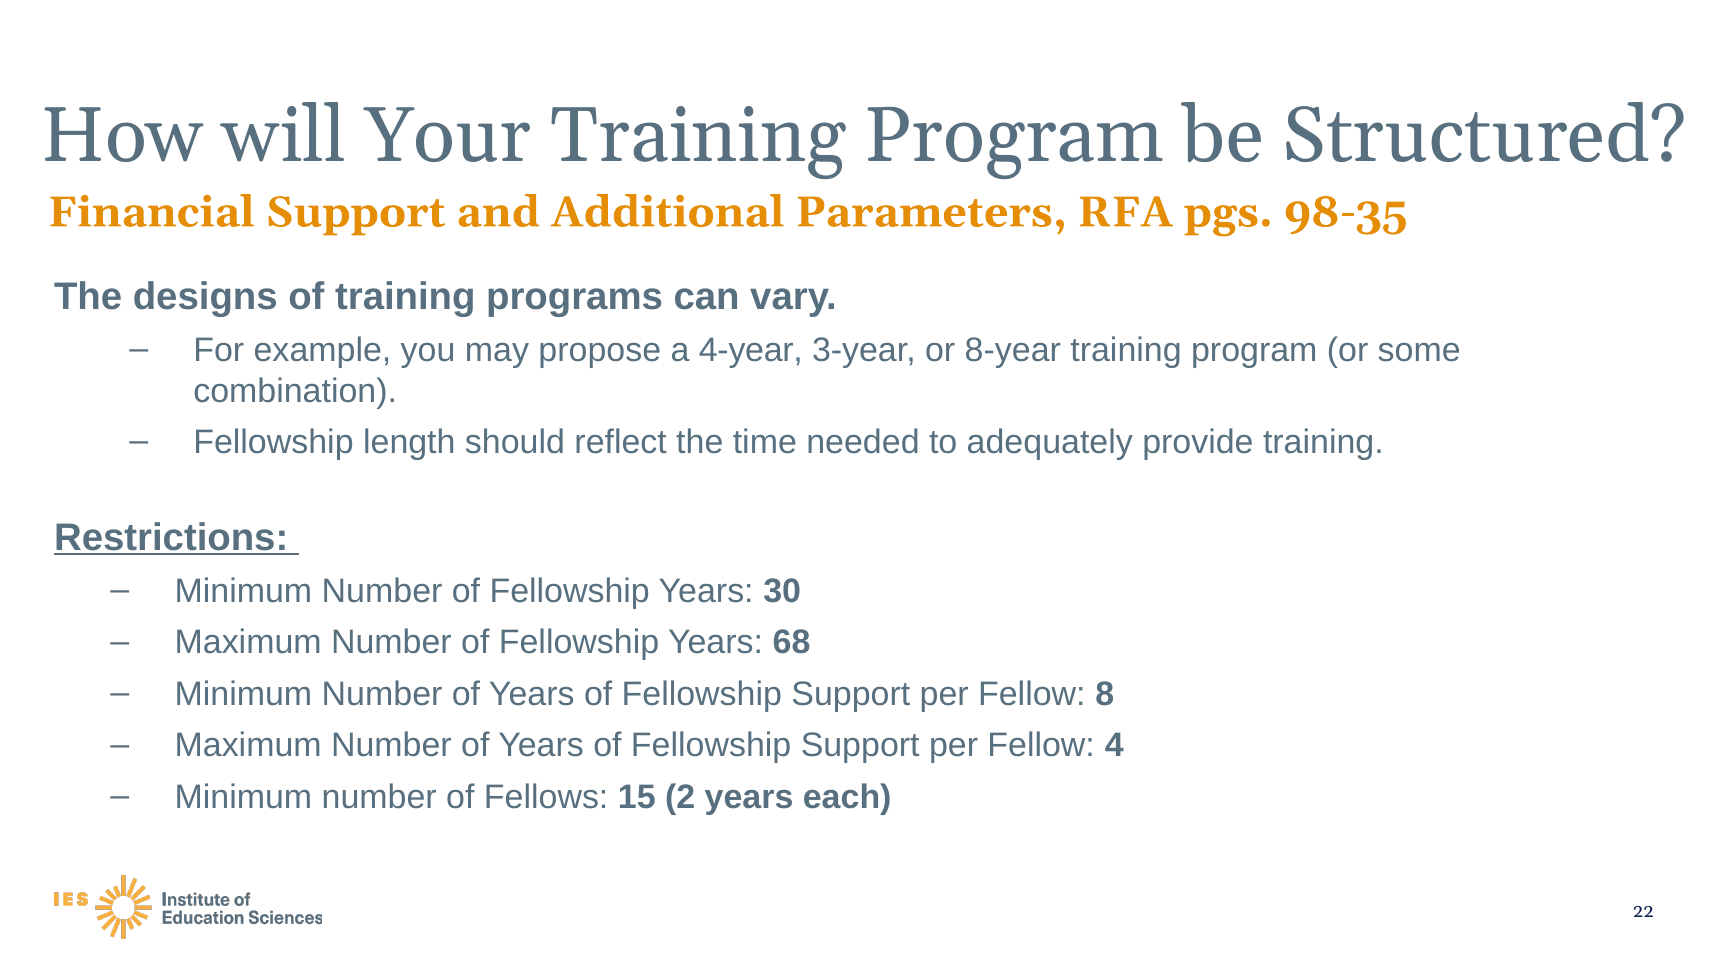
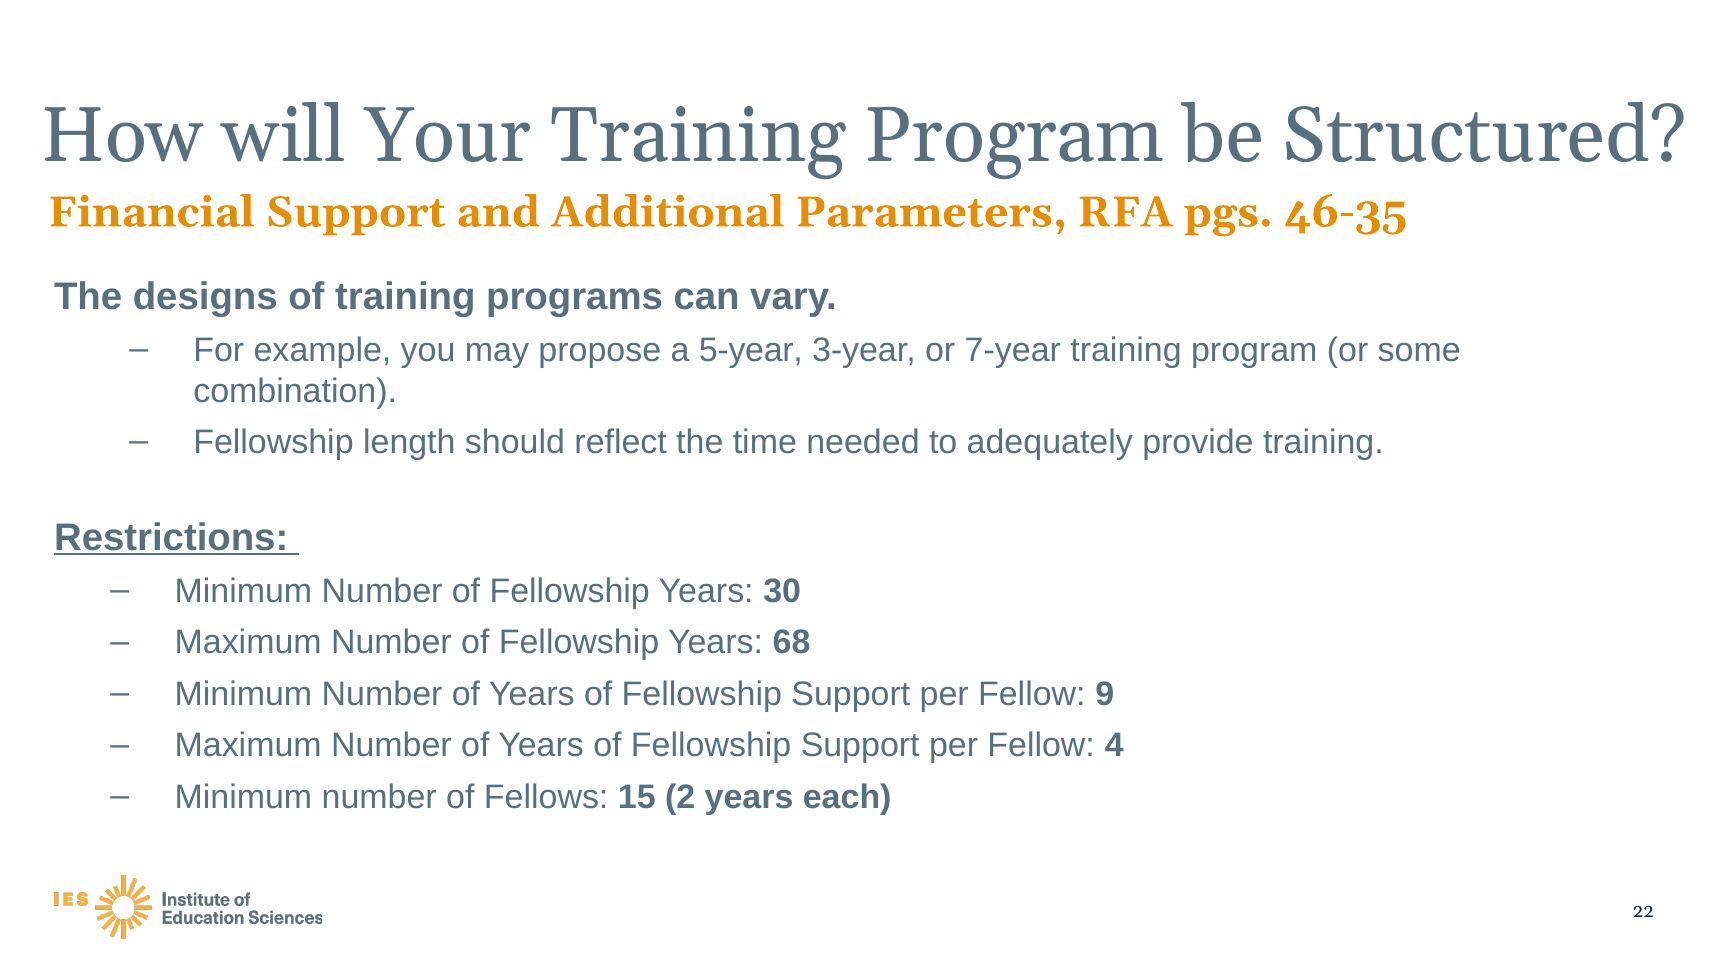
98-35: 98-35 -> 46-35
4-year: 4-year -> 5-year
8-year: 8-year -> 7-year
8: 8 -> 9
